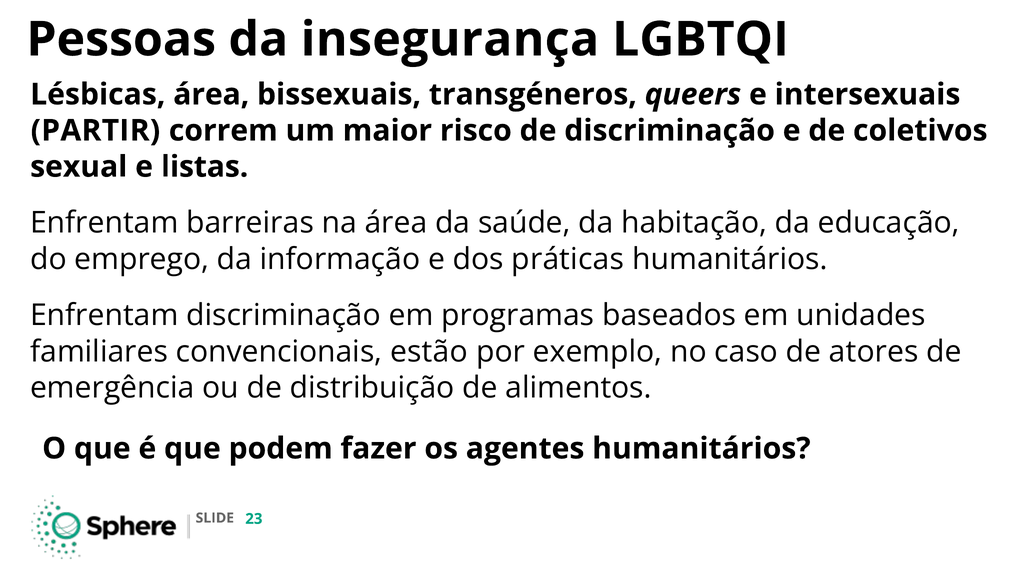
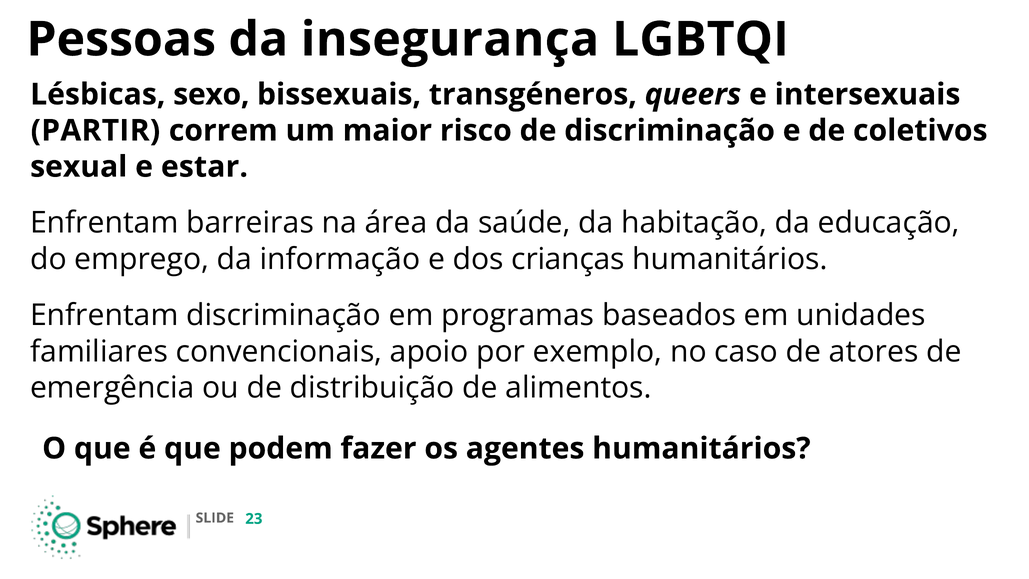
Lésbicas área: área -> sexo
listas: listas -> estar
práticas: práticas -> crianças
estão: estão -> apoio
